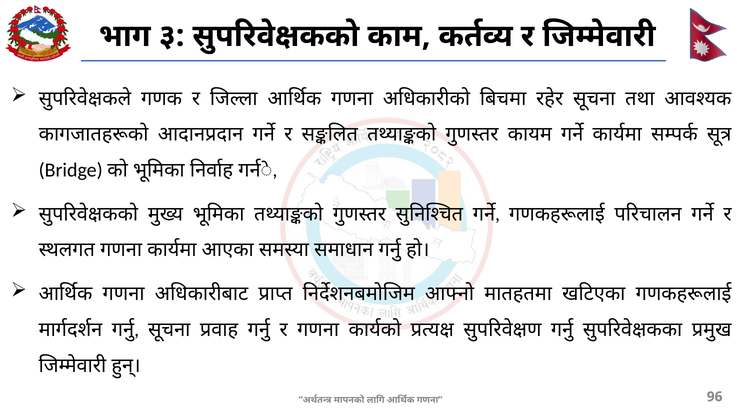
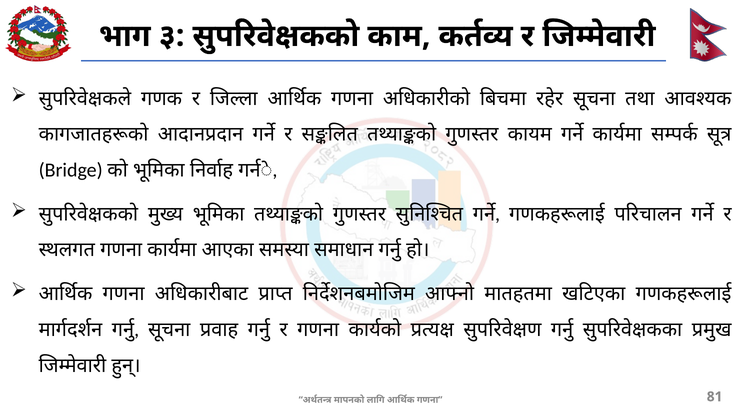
96: 96 -> 81
